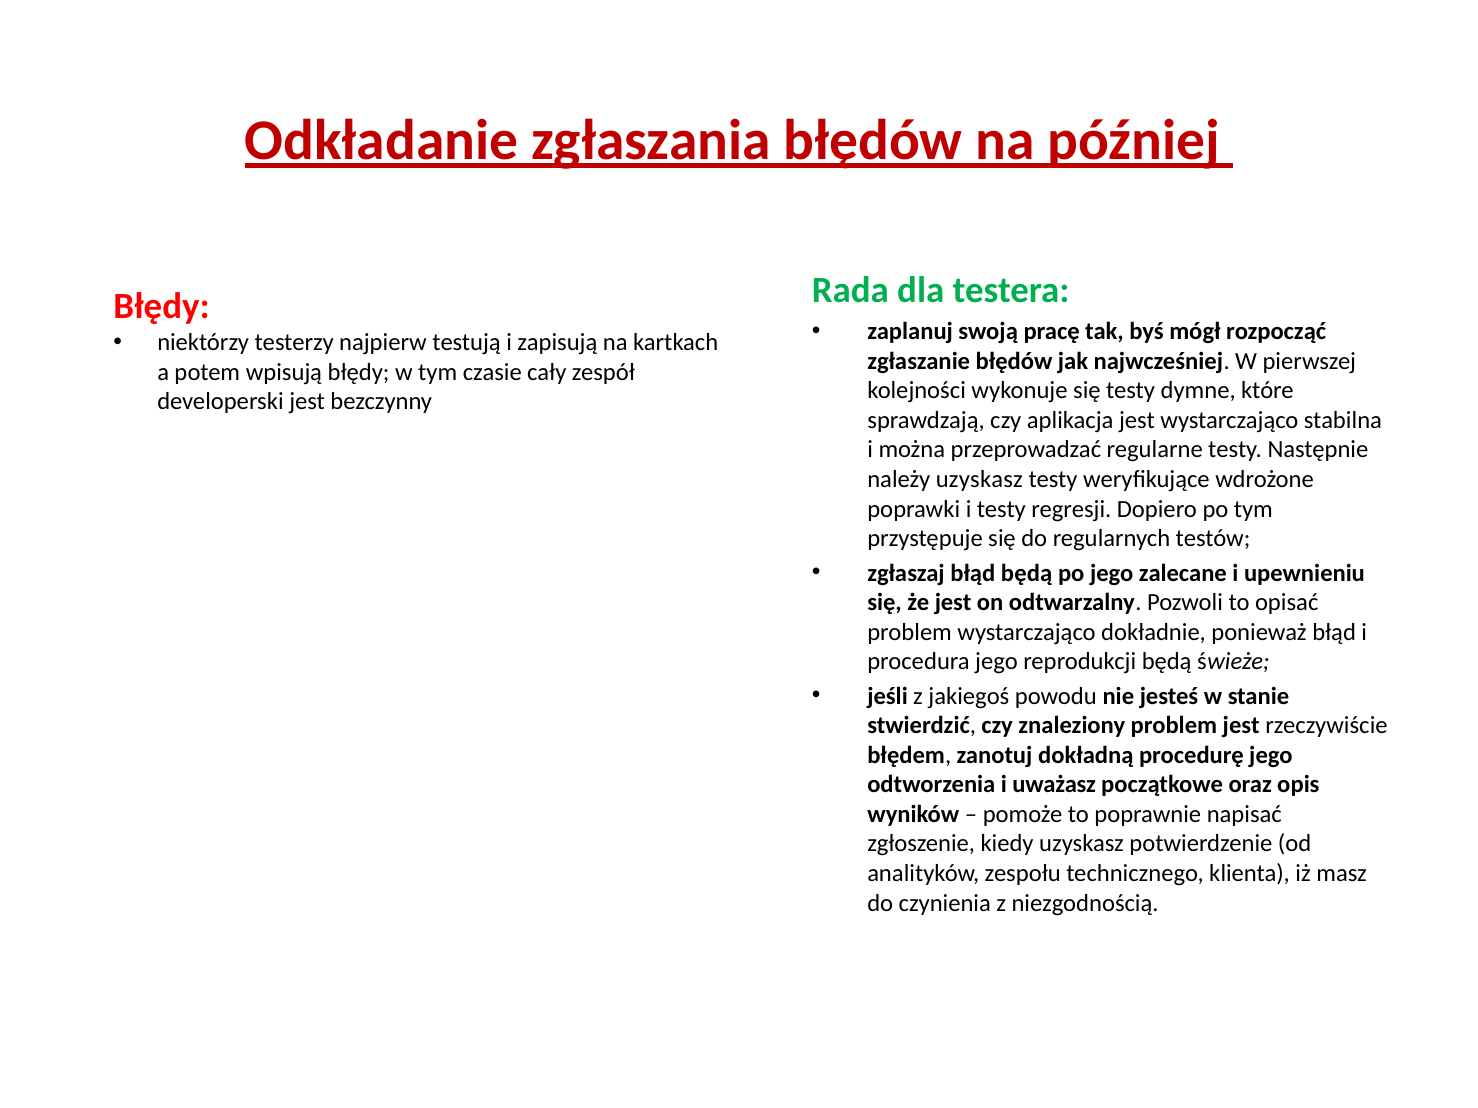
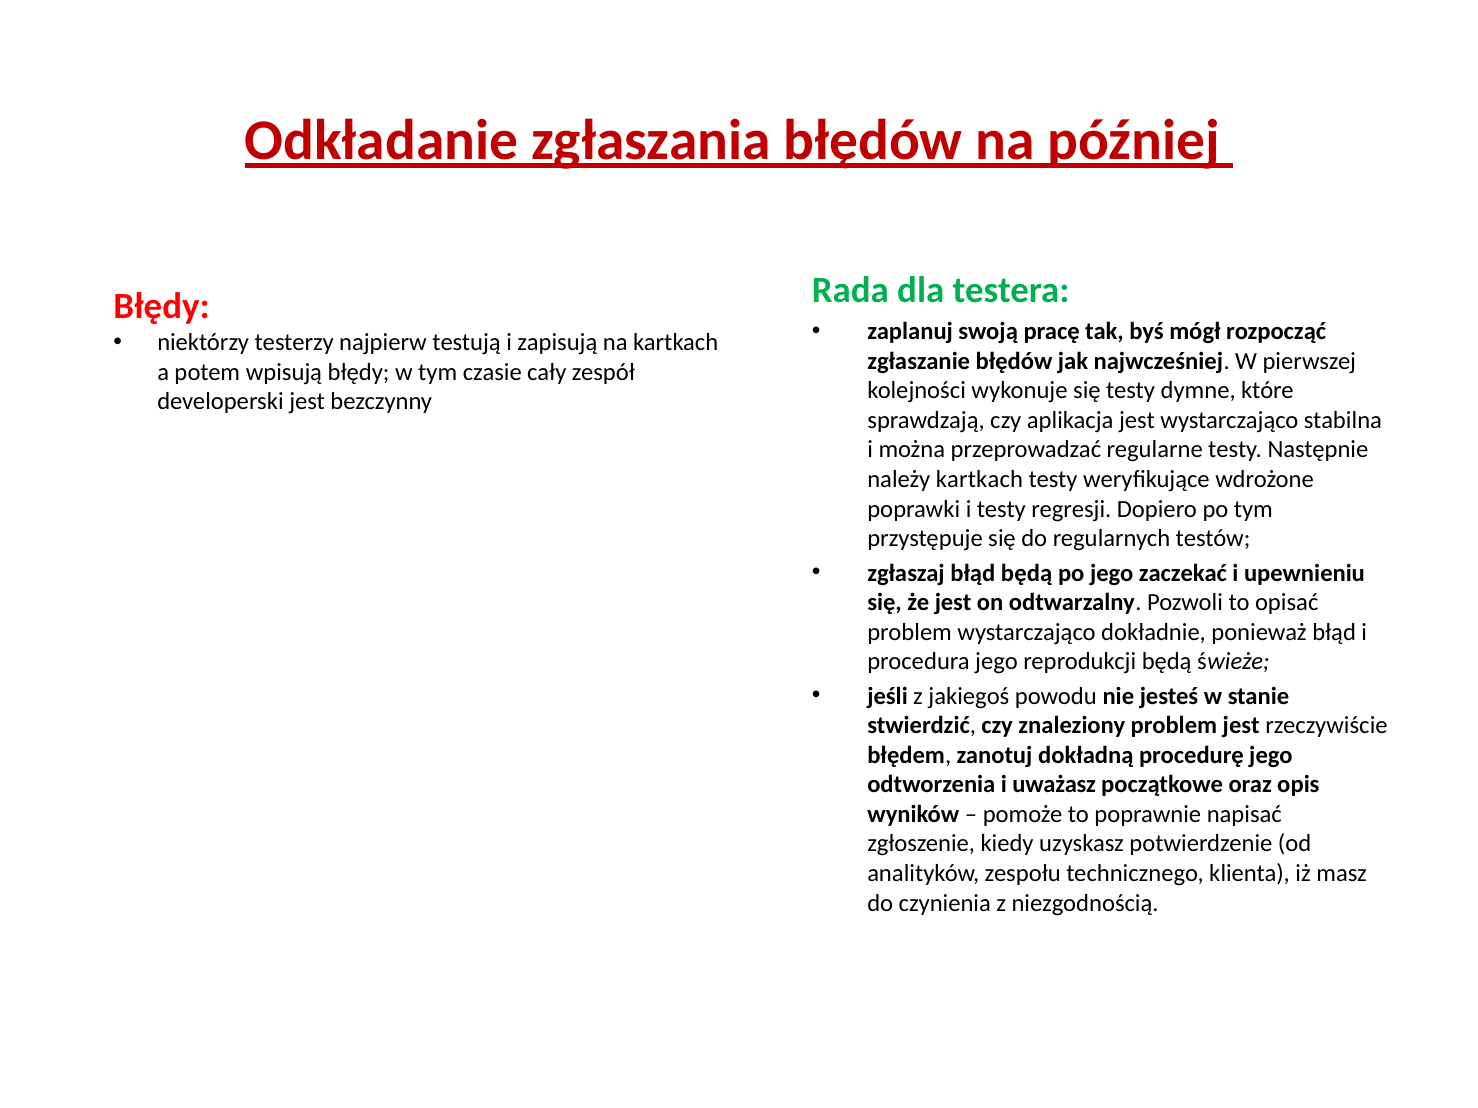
należy uzyskasz: uzyskasz -> kartkach
zalecane: zalecane -> zaczekać
